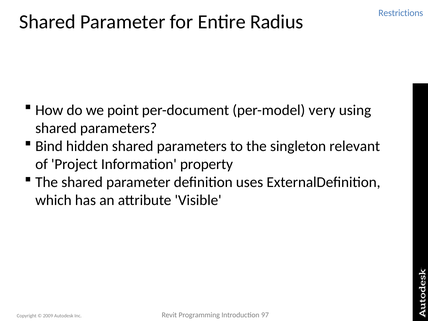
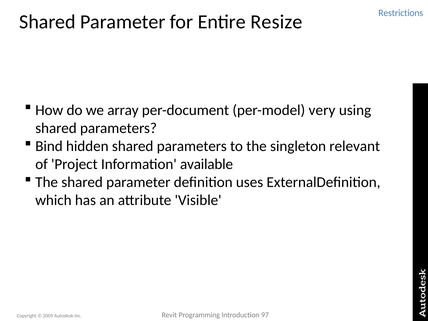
Radius: Radius -> Resize
point: point -> array
property: property -> available
